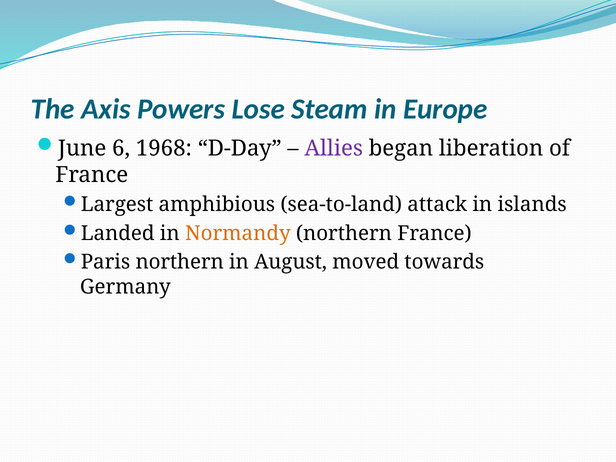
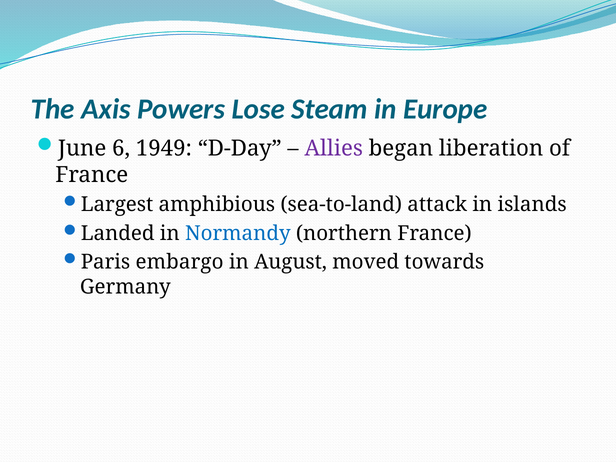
1968: 1968 -> 1949
Normandy colour: orange -> blue
Paris northern: northern -> embargo
